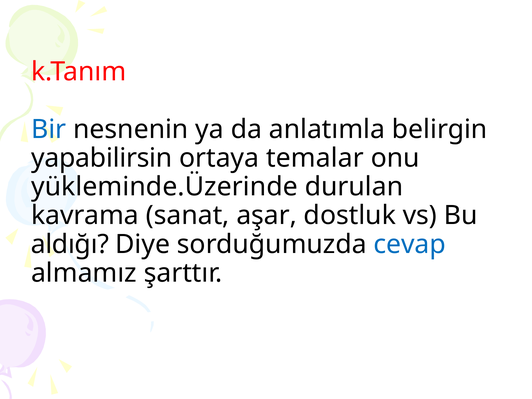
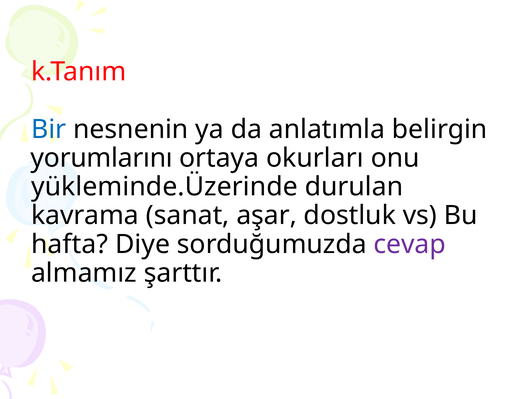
yapabilirsin: yapabilirsin -> yorumlarını
temalar: temalar -> okurları
aldığı: aldığı -> hafta
cevap colour: blue -> purple
